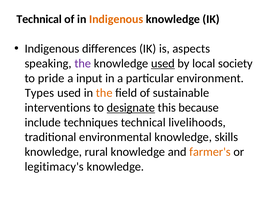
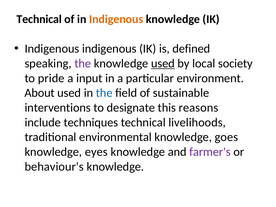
Indigenous differences: differences -> indigenous
aspects: aspects -> defined
Types: Types -> About
the at (104, 93) colour: orange -> blue
designate underline: present -> none
because: because -> reasons
skills: skills -> goes
rural: rural -> eyes
farmer's colour: orange -> purple
legitimacy's: legitimacy's -> behaviour's
